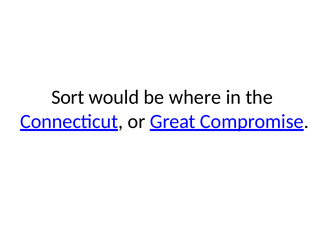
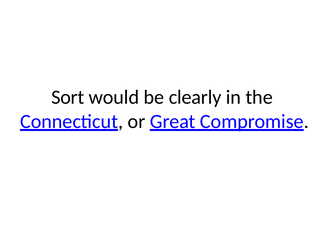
where: where -> clearly
